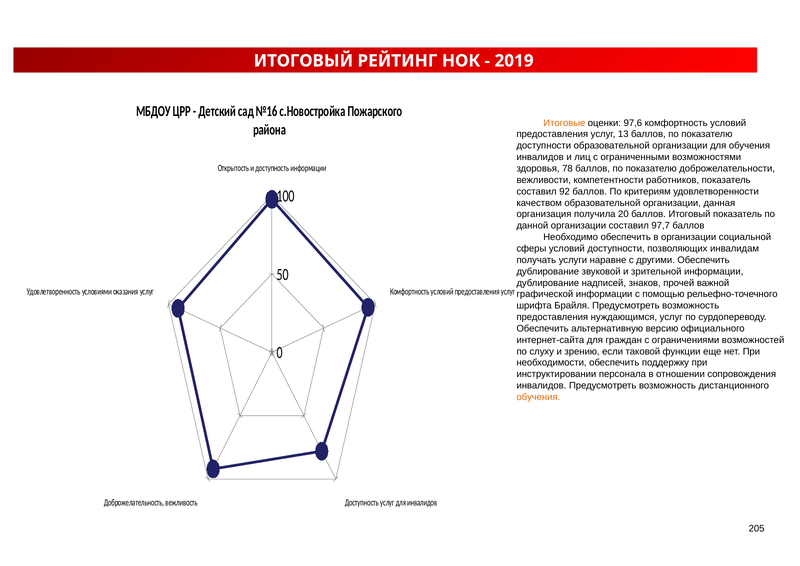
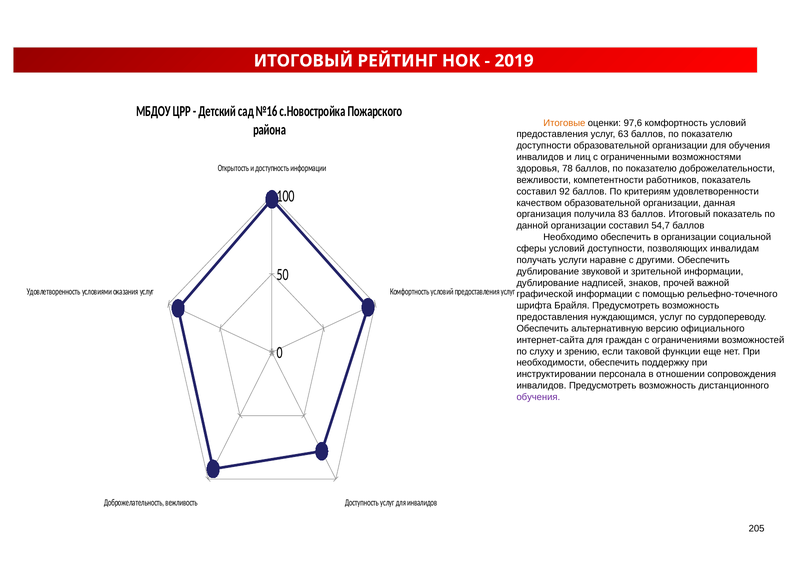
13: 13 -> 63
20: 20 -> 83
97,7: 97,7 -> 54,7
обучения at (538, 397) colour: orange -> purple
